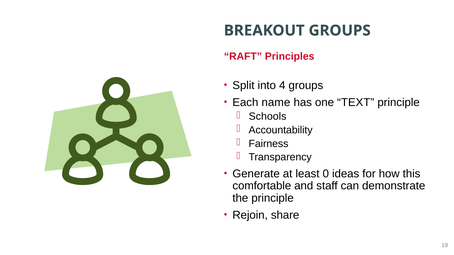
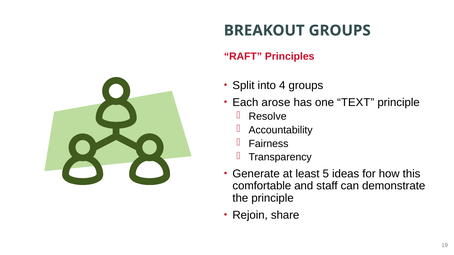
name: name -> arose
Schools: Schools -> Resolve
0: 0 -> 5
